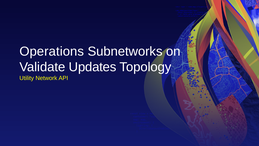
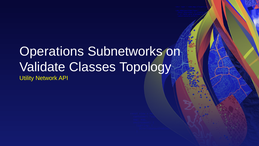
Updates: Updates -> Classes
